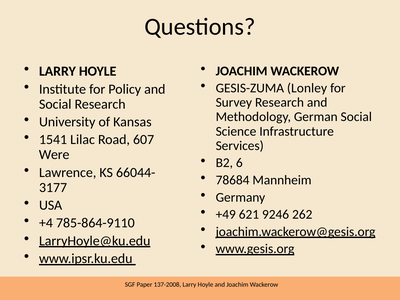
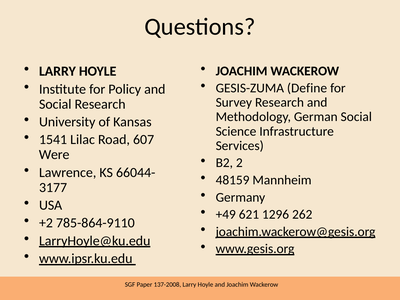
Lonley: Lonley -> Define
6: 6 -> 2
78684: 78684 -> 48159
9246: 9246 -> 1296
+4: +4 -> +2
